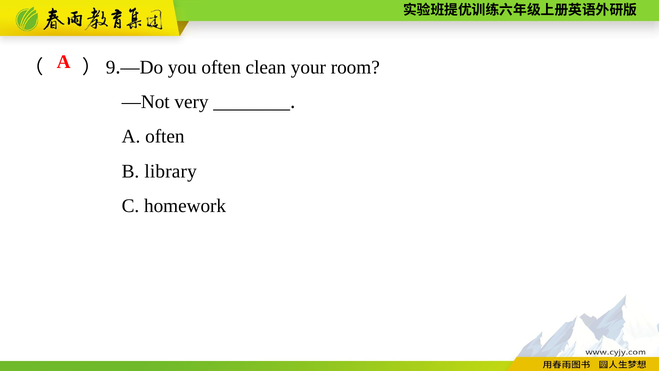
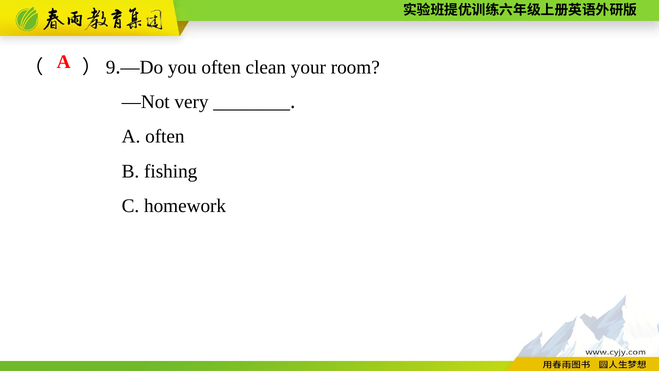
library: library -> fishing
